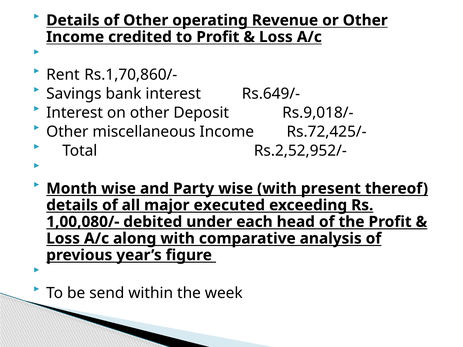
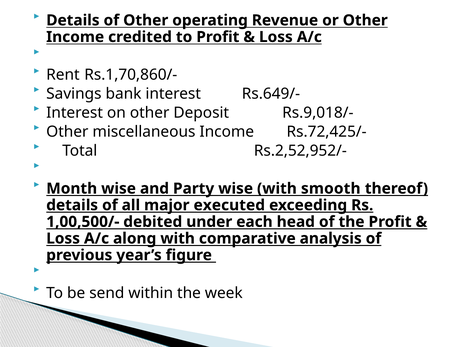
present: present -> smooth
1,00,080/-: 1,00,080/- -> 1,00,500/-
